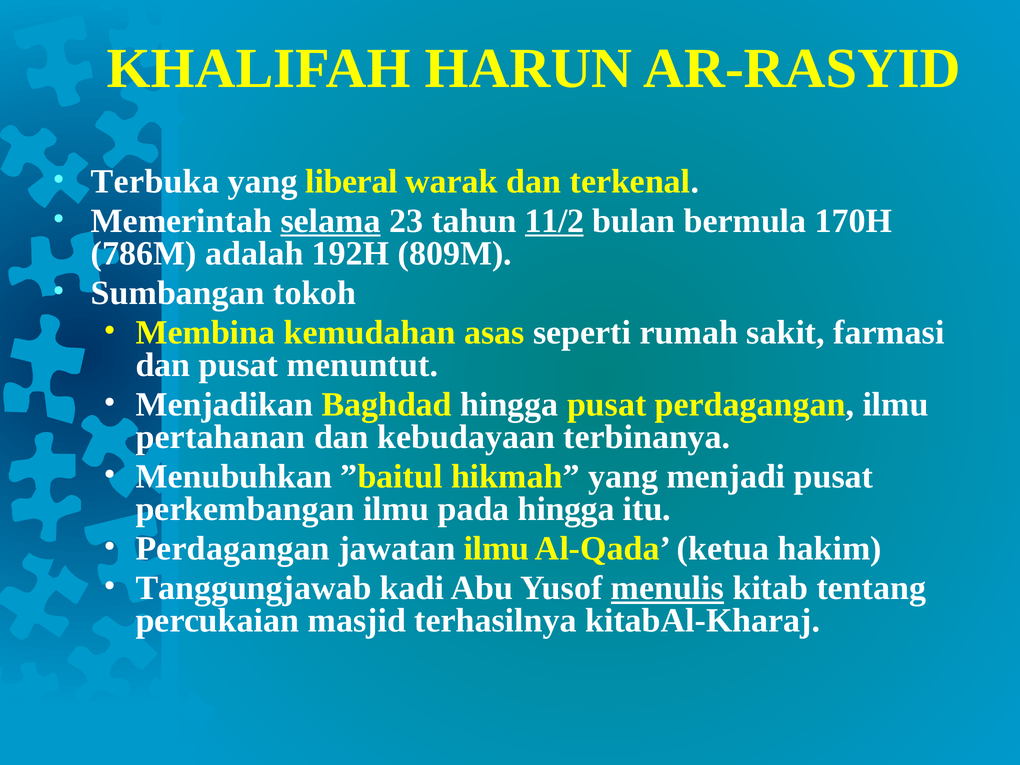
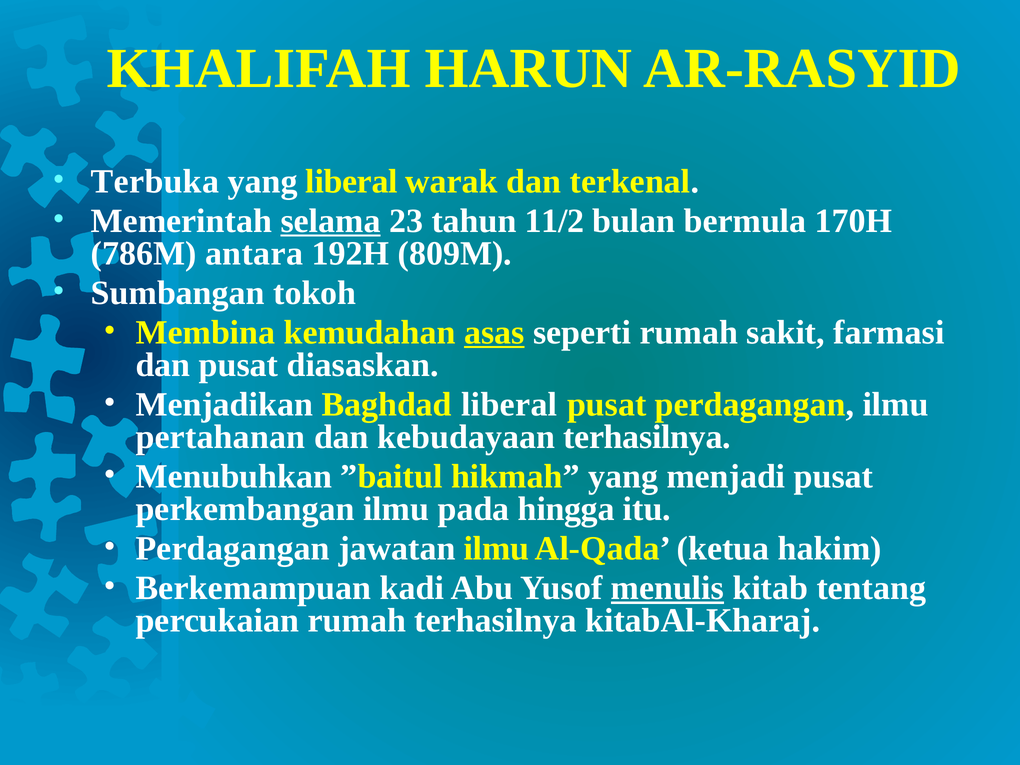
11/2 underline: present -> none
adalah: adalah -> antara
asas underline: none -> present
menuntut: menuntut -> diasaskan
Baghdad hingga: hingga -> liberal
kebudayaan terbinanya: terbinanya -> terhasilnya
Tanggungjawab: Tanggungjawab -> Berkemampuan
percukaian masjid: masjid -> rumah
